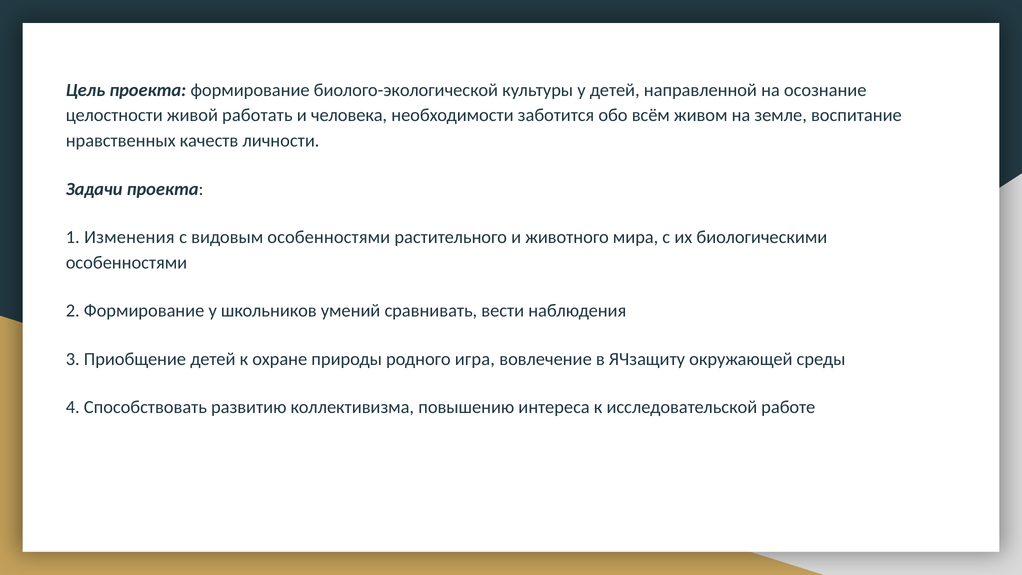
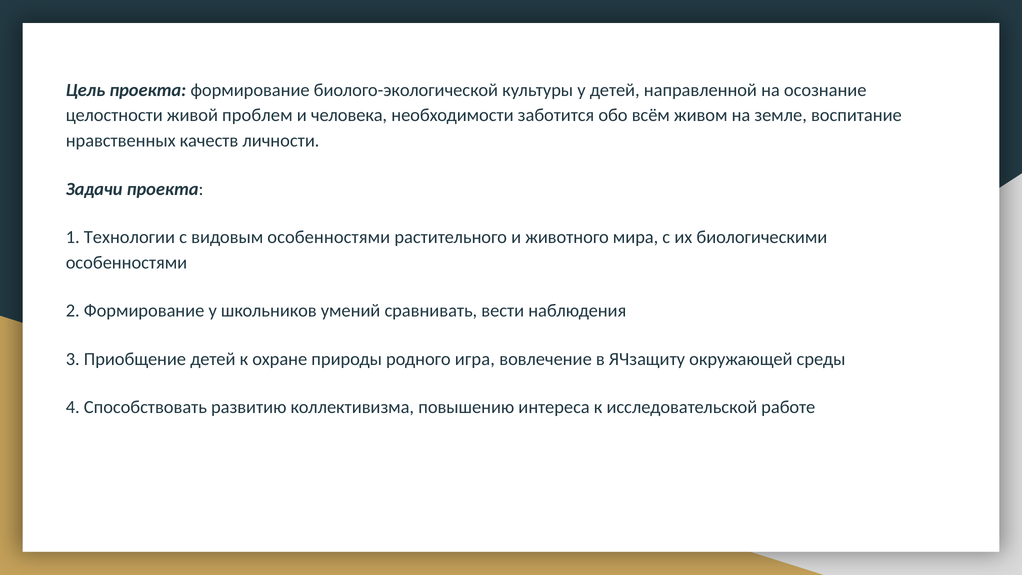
работать: работать -> проблем
Изменения: Изменения -> Технологии
